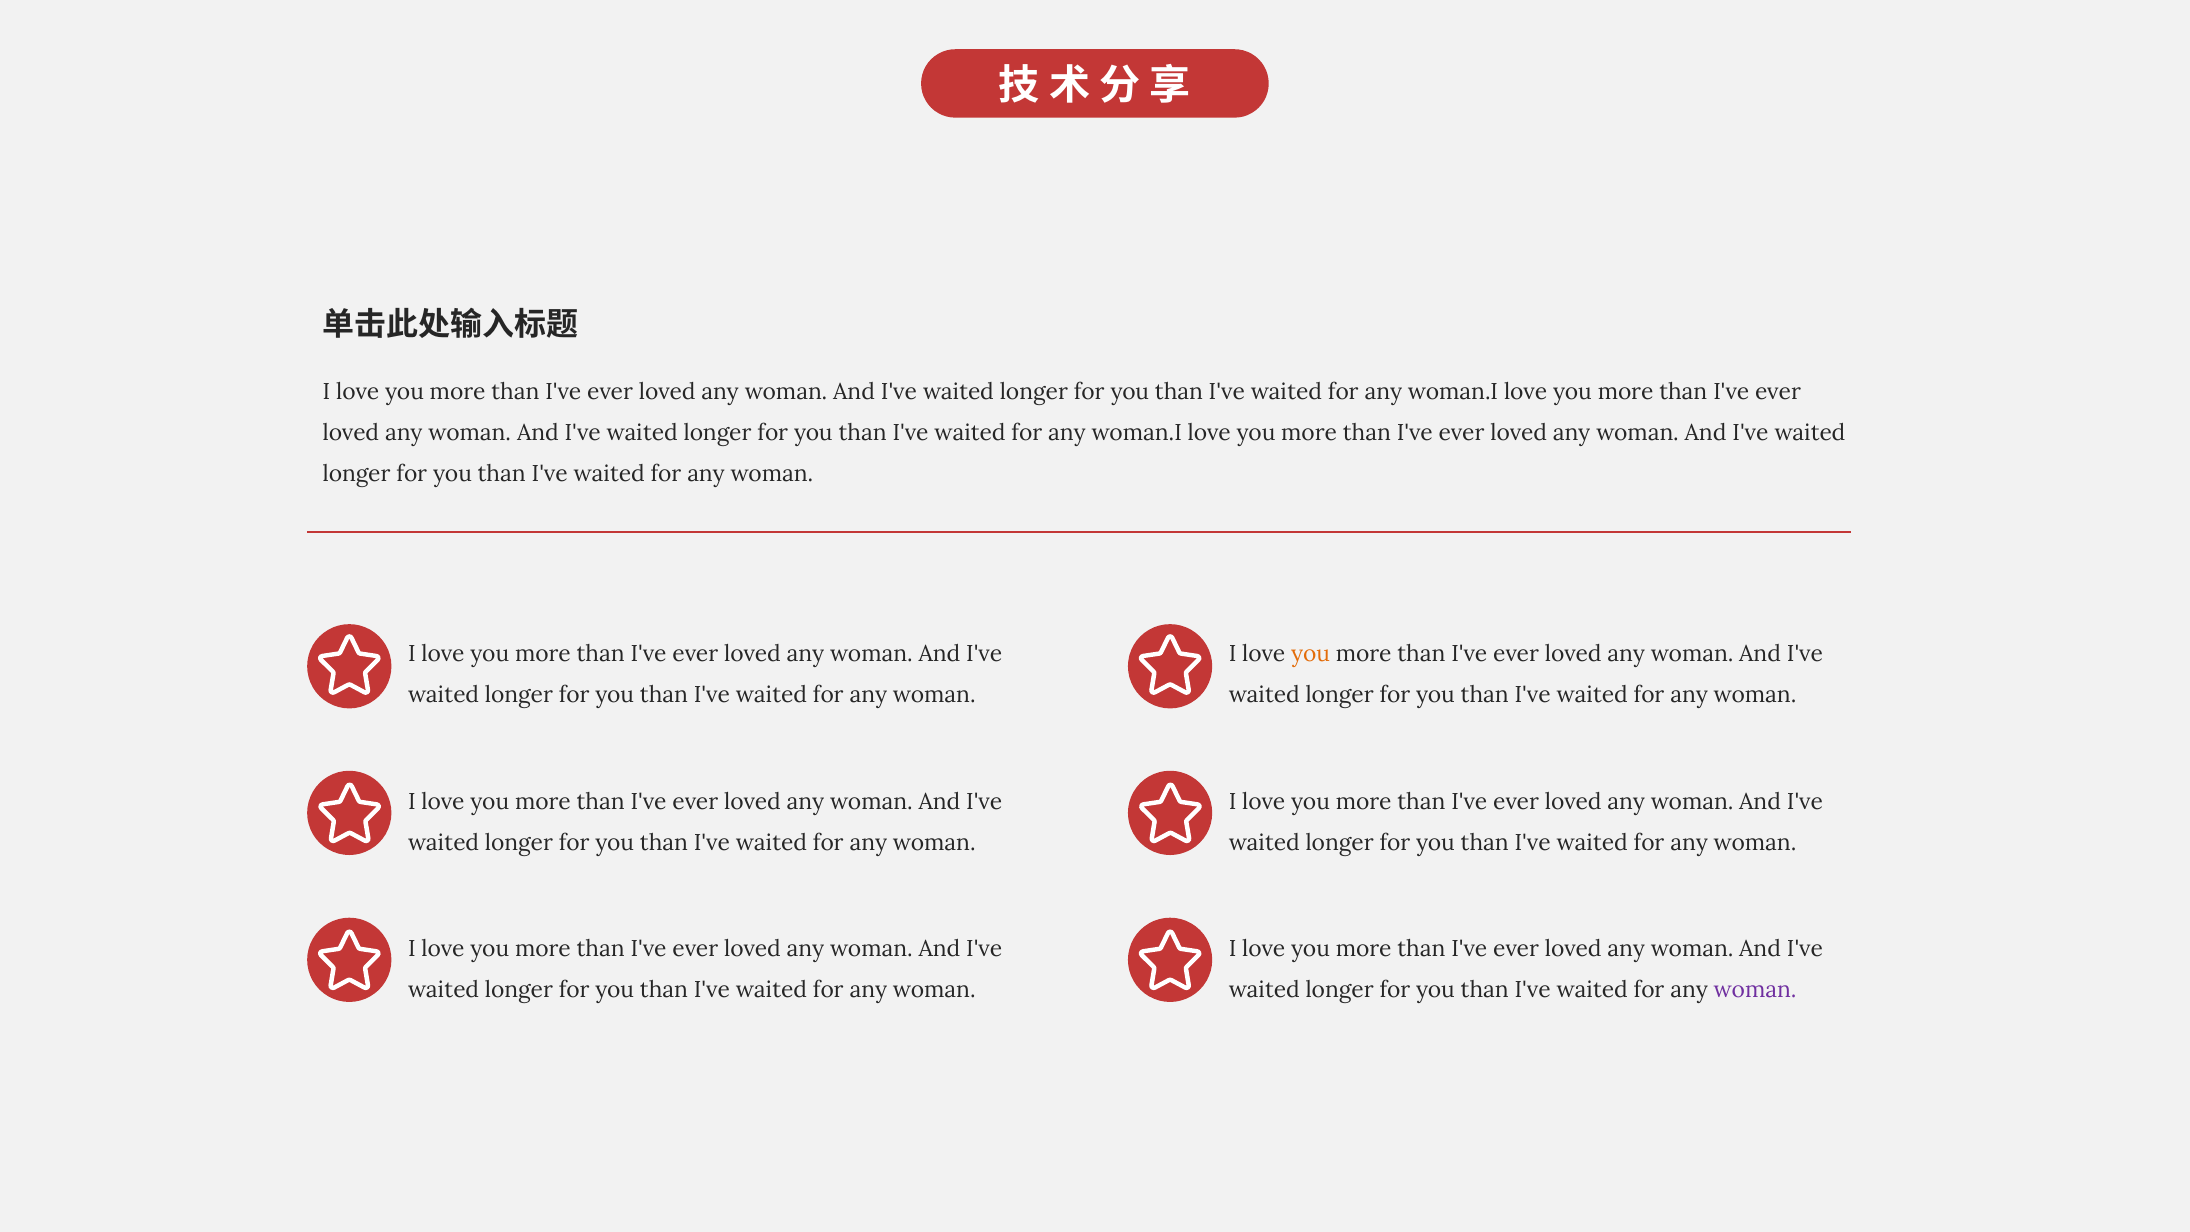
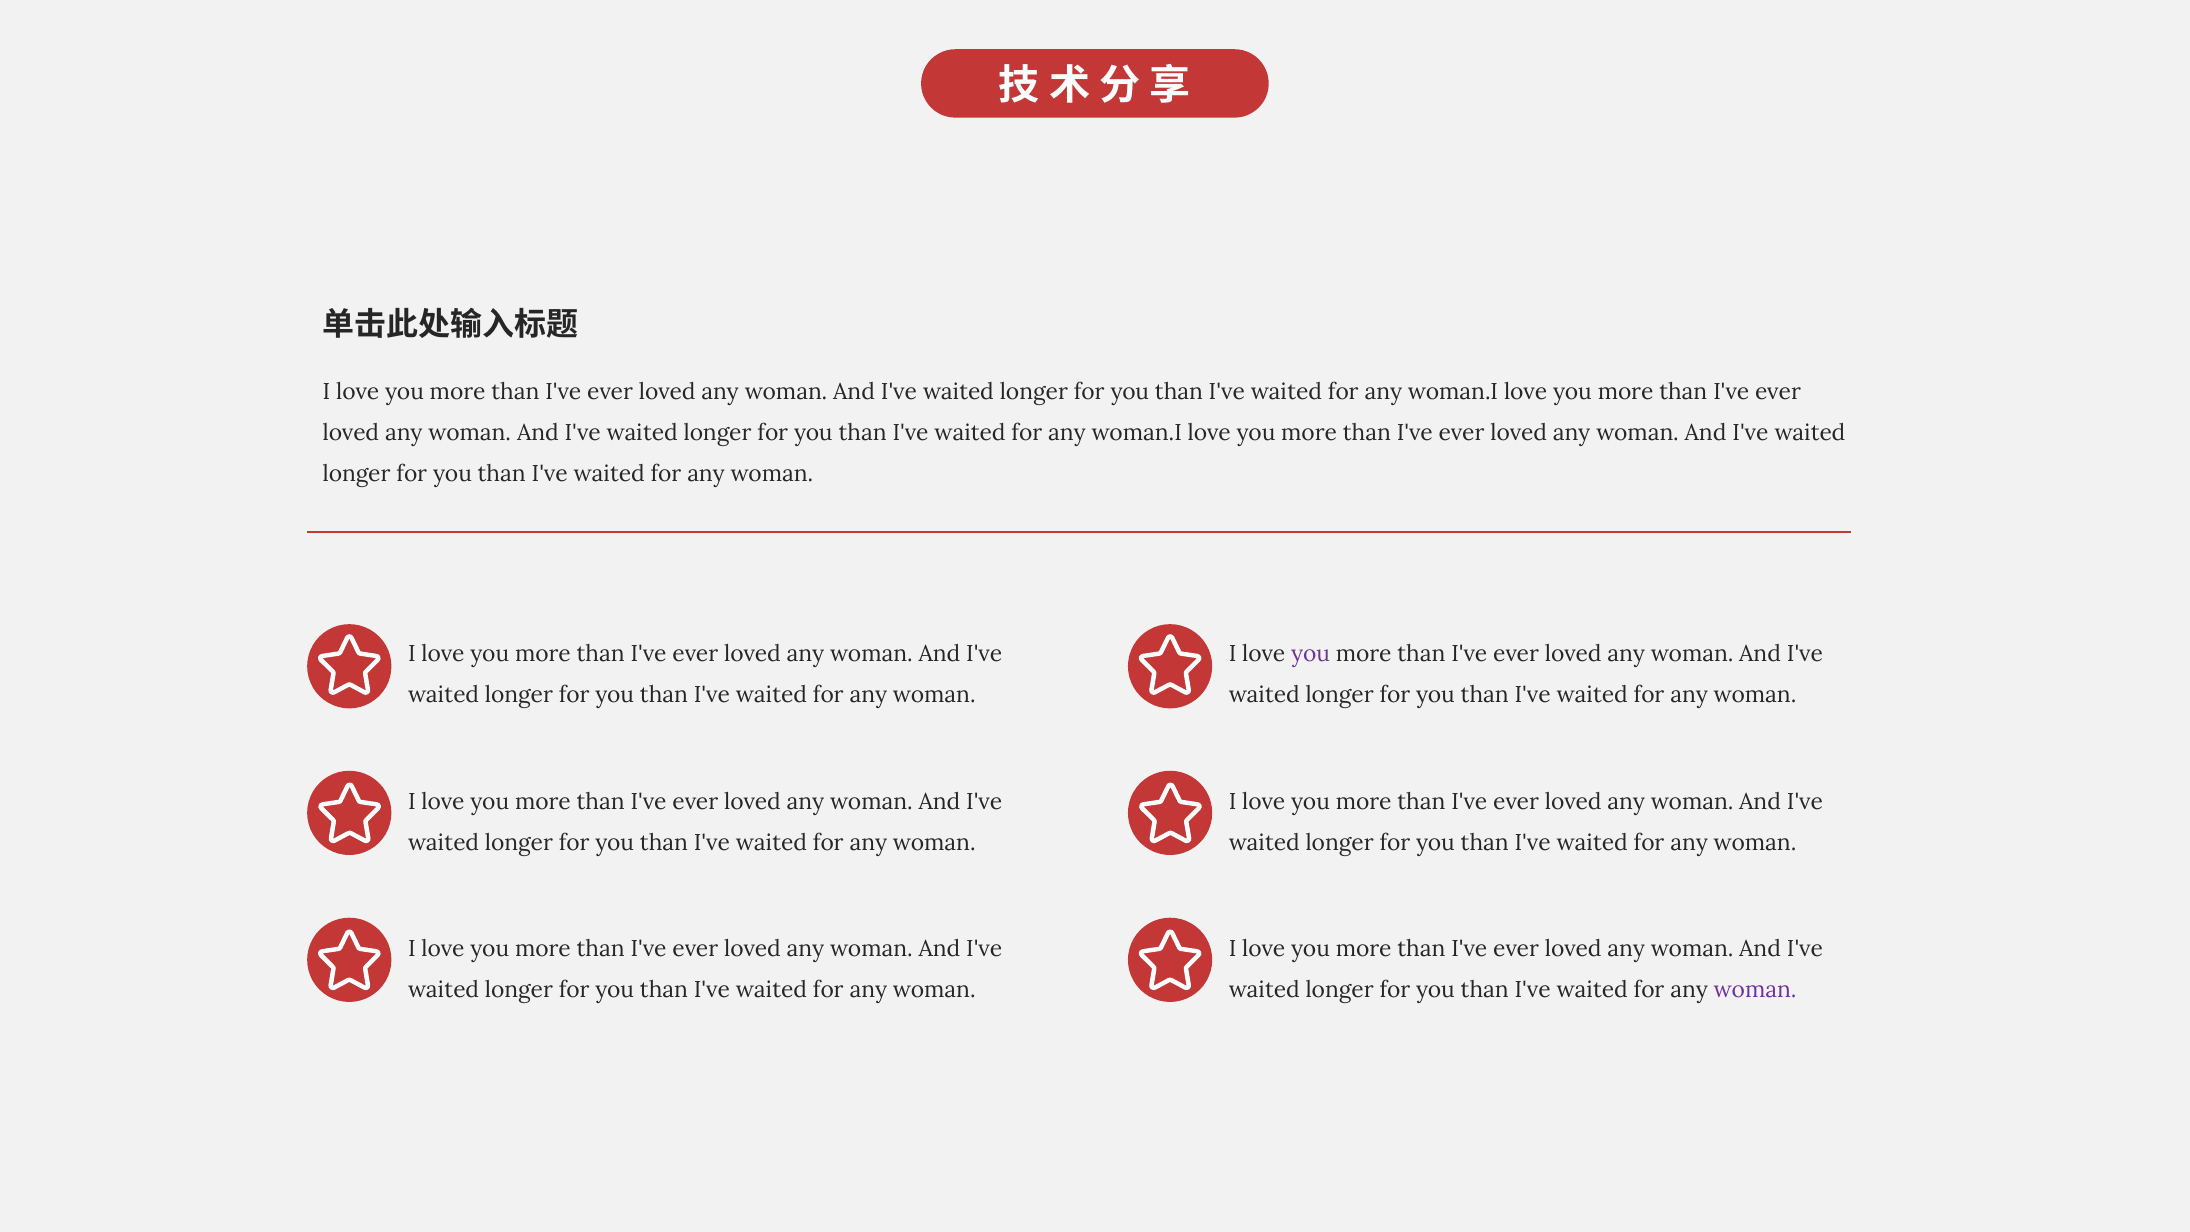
you at (1311, 654) colour: orange -> purple
